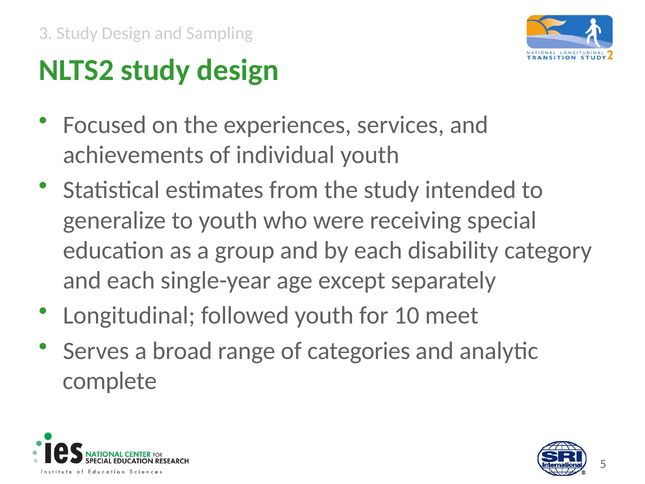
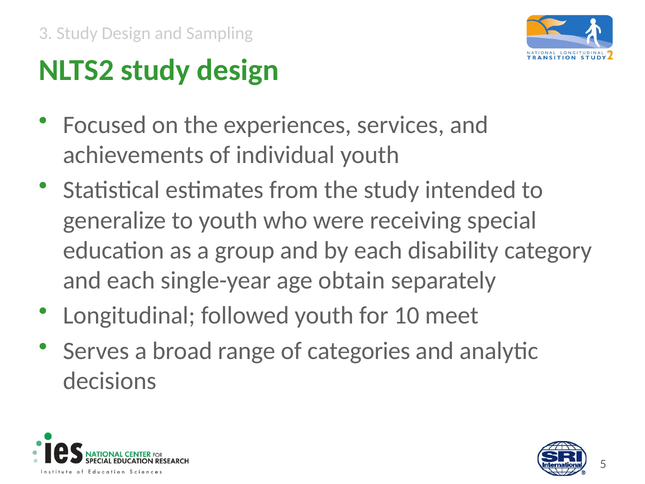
except: except -> obtain
complete: complete -> decisions
